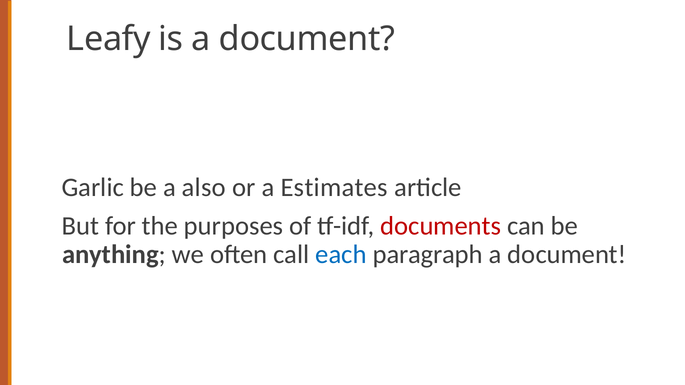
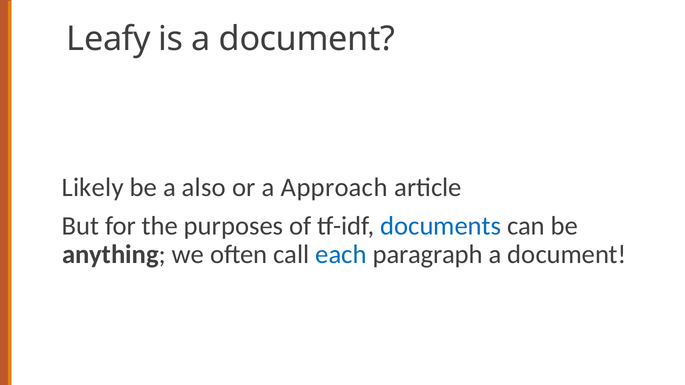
Garlic: Garlic -> Likely
Estimates: Estimates -> Approach
documents colour: red -> blue
